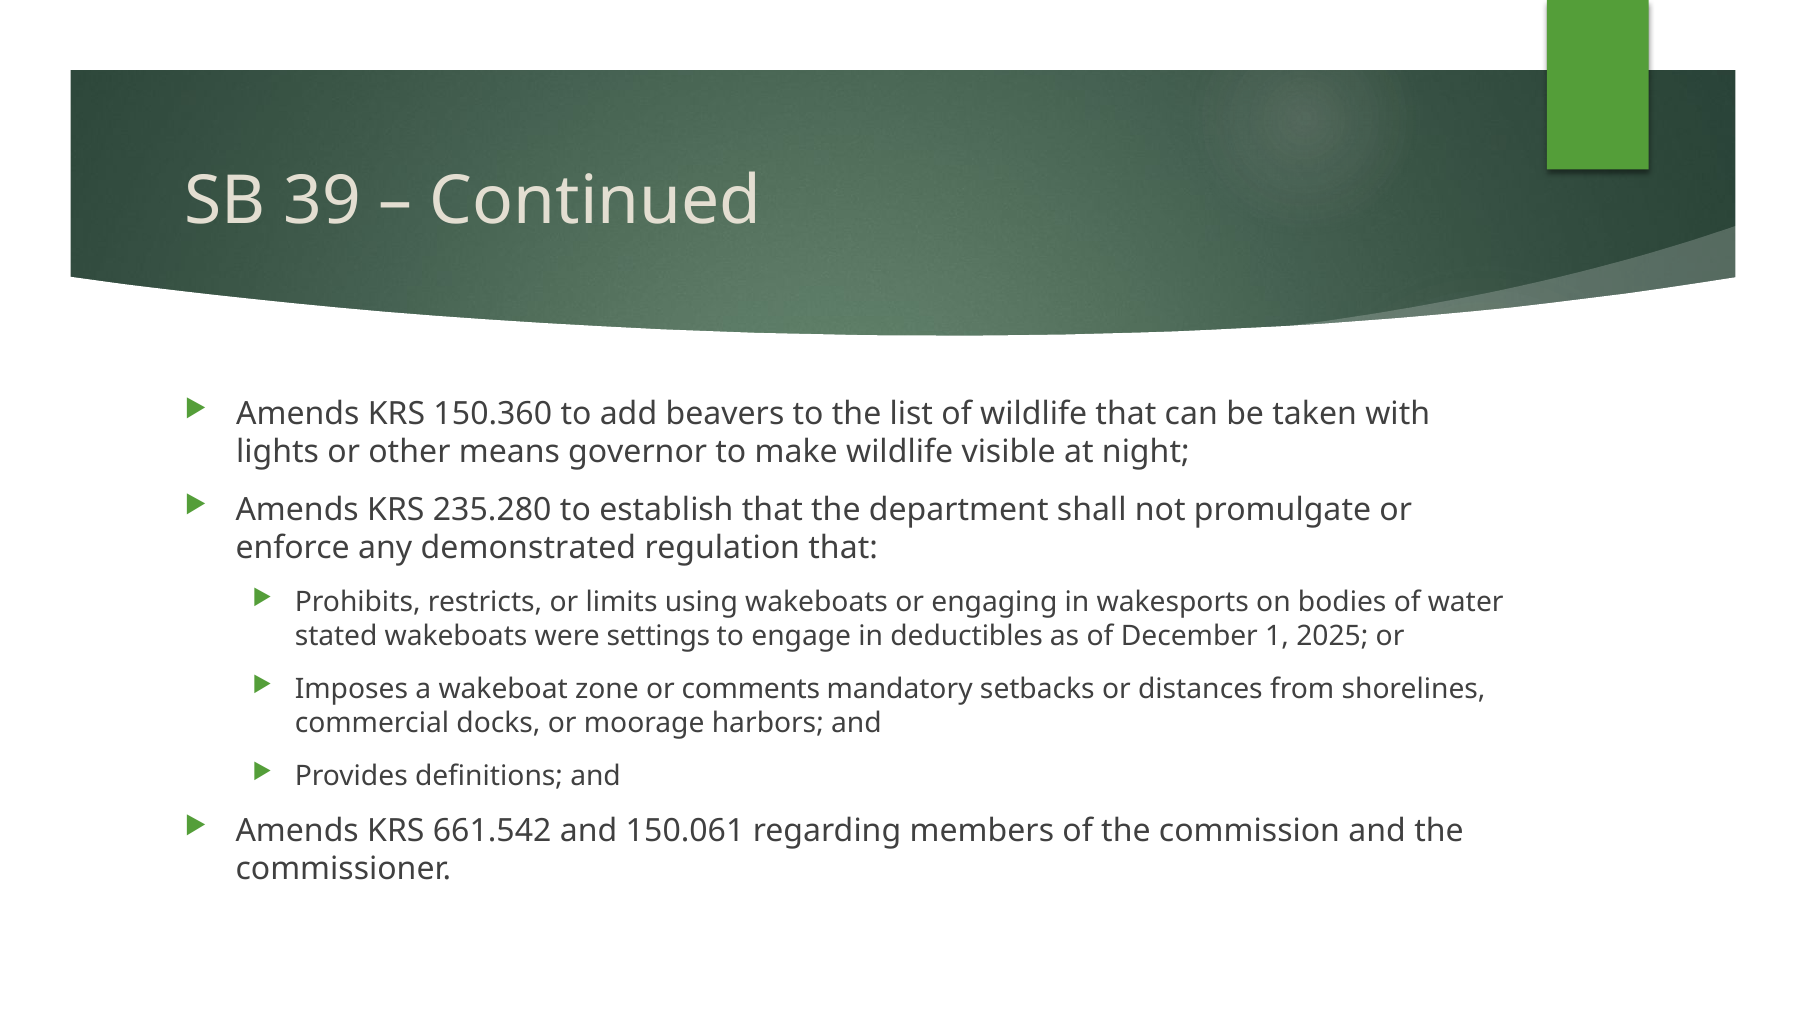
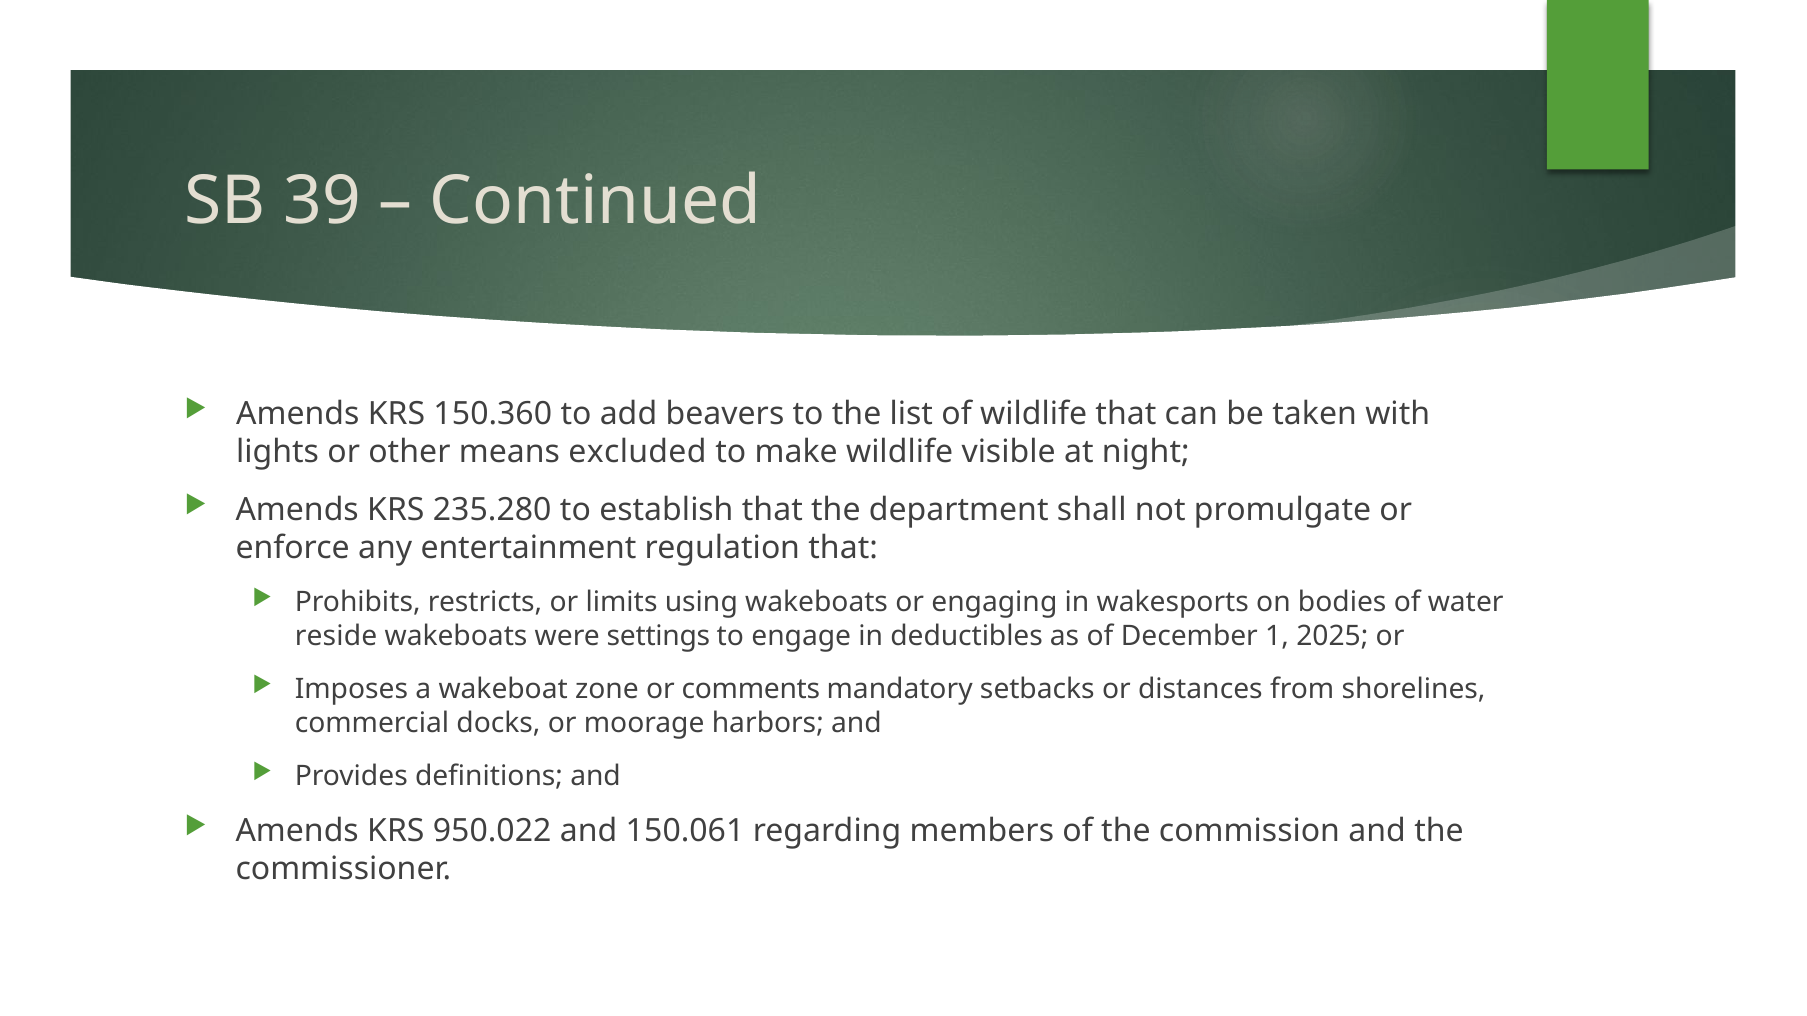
governor: governor -> excluded
demonstrated: demonstrated -> entertainment
stated: stated -> reside
661.542: 661.542 -> 950.022
